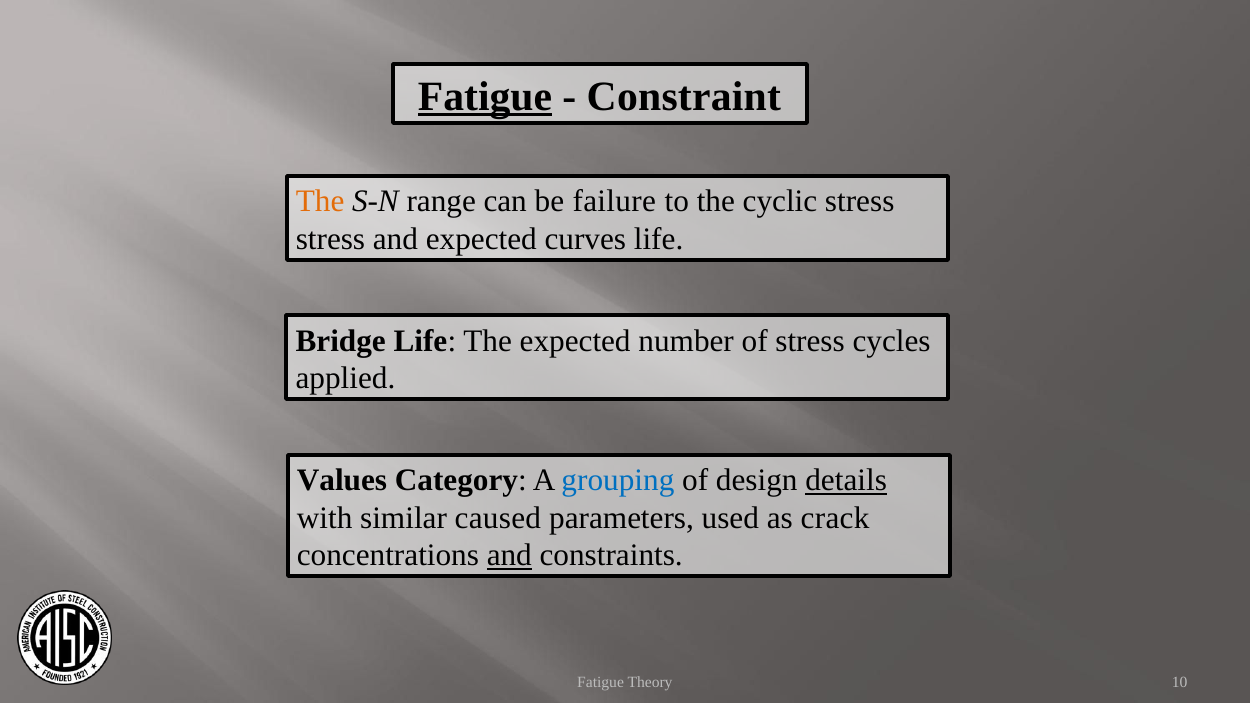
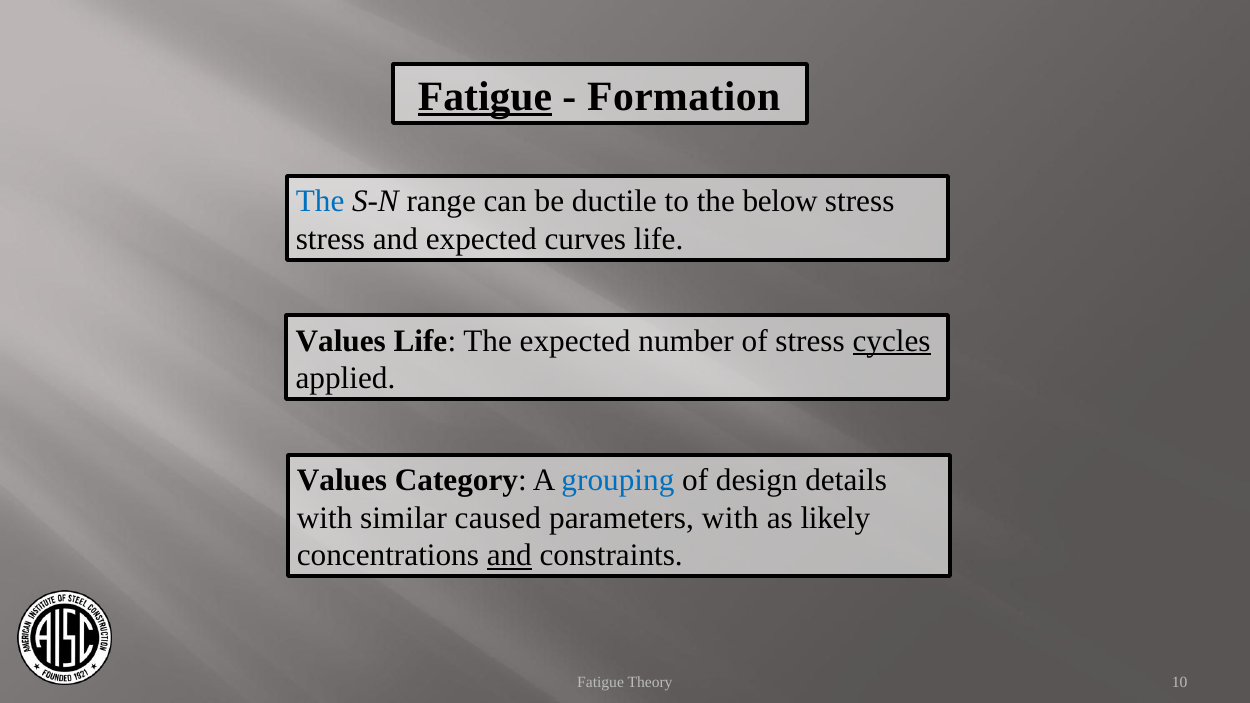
Constraint: Constraint -> Formation
The at (320, 202) colour: orange -> blue
failure: failure -> ductile
cyclic: cyclic -> below
Bridge at (341, 341): Bridge -> Values
cycles underline: none -> present
details underline: present -> none
parameters used: used -> with
crack: crack -> likely
